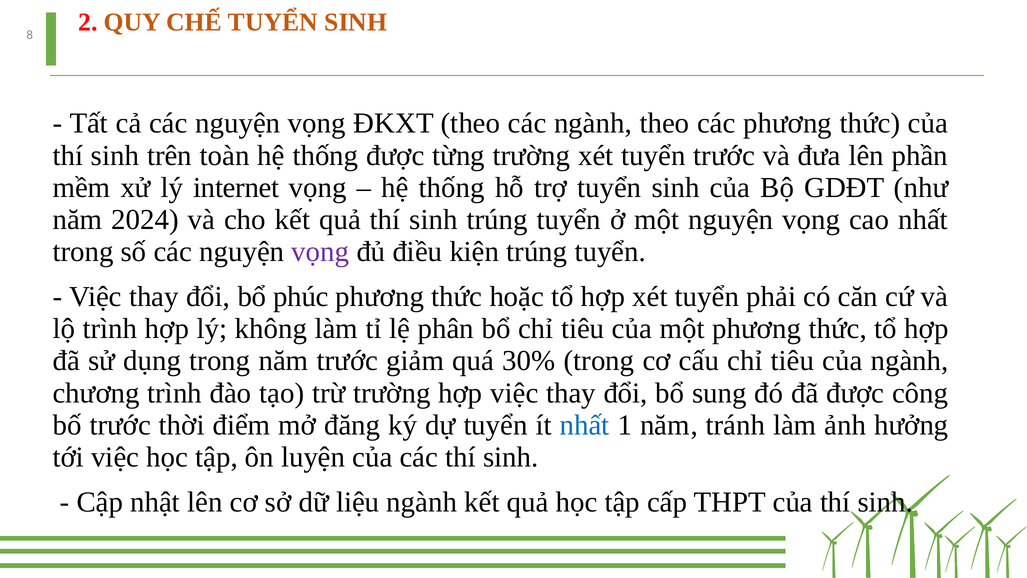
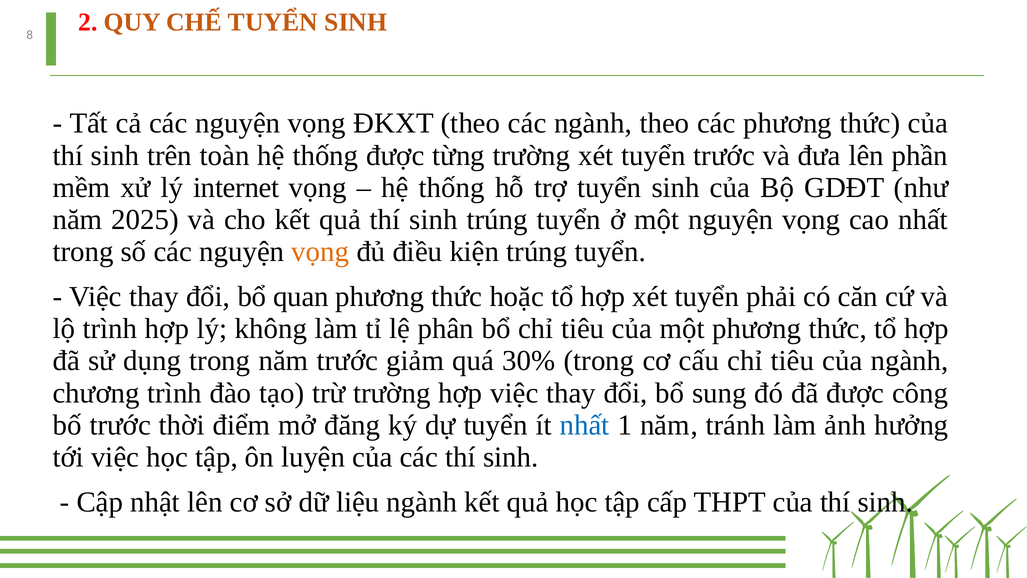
2024: 2024 -> 2025
vọng at (320, 252) colour: purple -> orange
phúc: phúc -> quan
